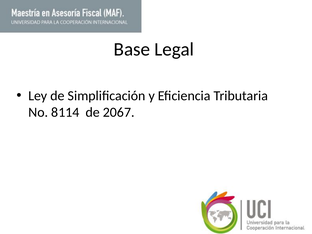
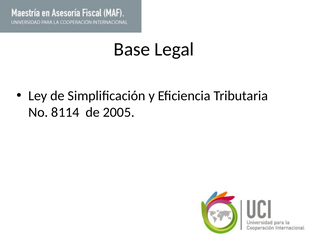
2067: 2067 -> 2005
